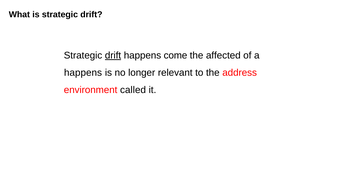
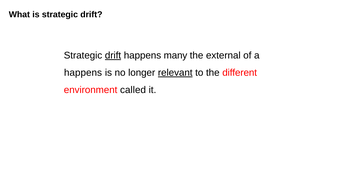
come: come -> many
affected: affected -> external
relevant underline: none -> present
address: address -> different
